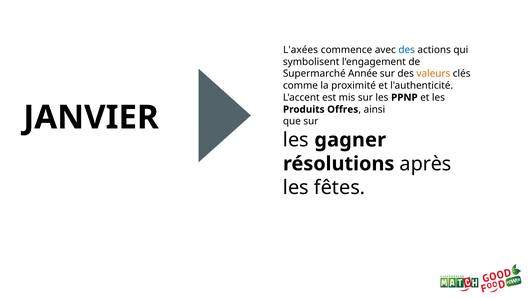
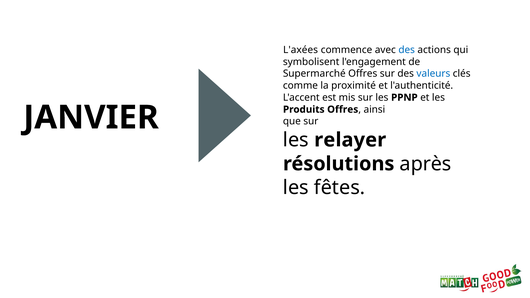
Supermarché Année: Année -> Offres
valeurs colour: orange -> blue
gagner: gagner -> relayer
